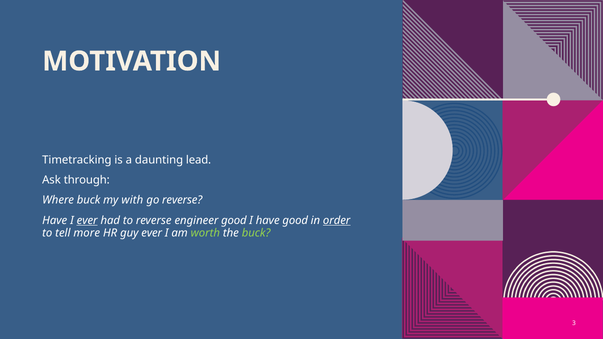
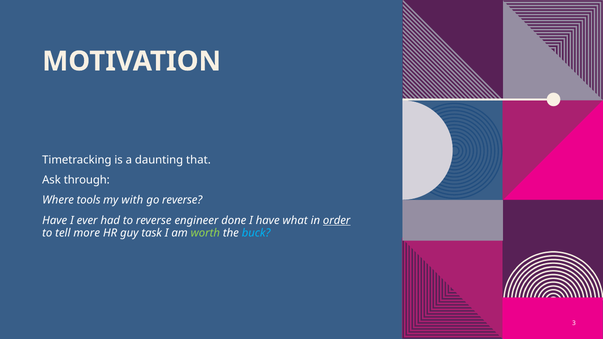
lead: lead -> that
Where buck: buck -> tools
ever at (87, 220) underline: present -> none
engineer good: good -> done
have good: good -> what
guy ever: ever -> task
buck at (256, 233) colour: light green -> light blue
